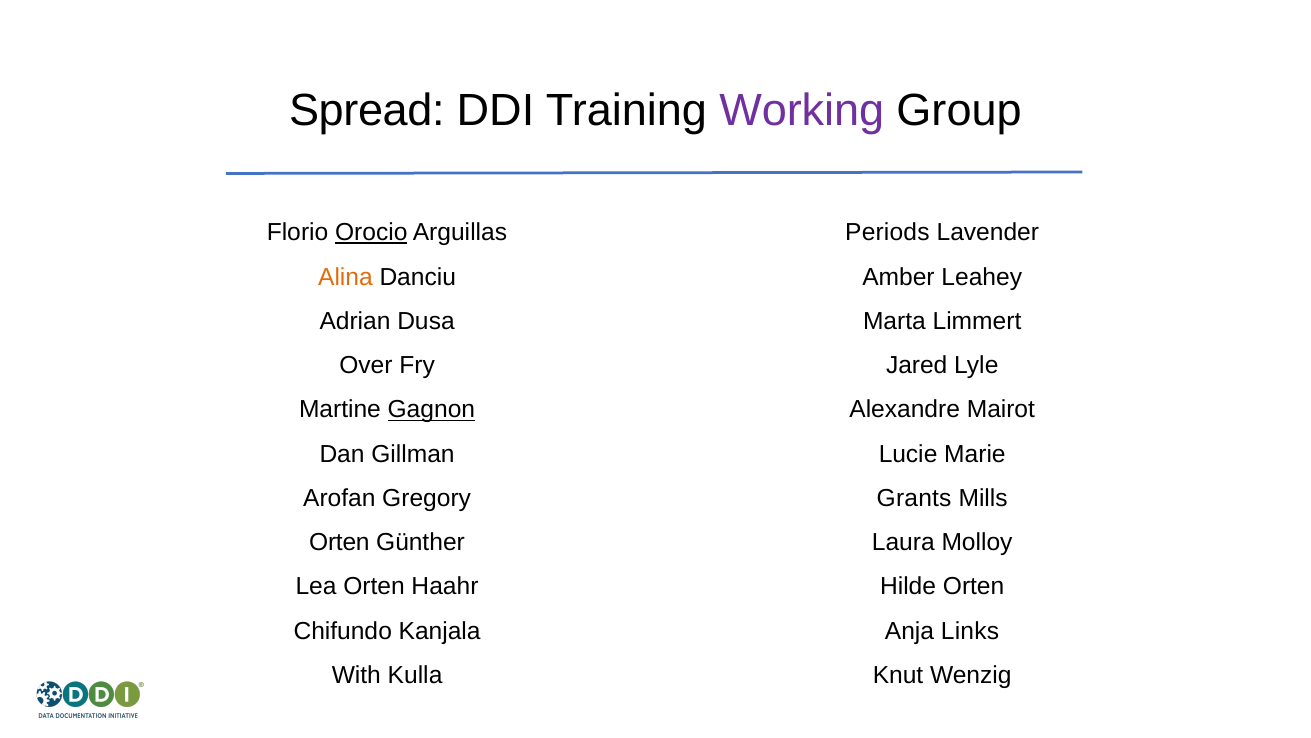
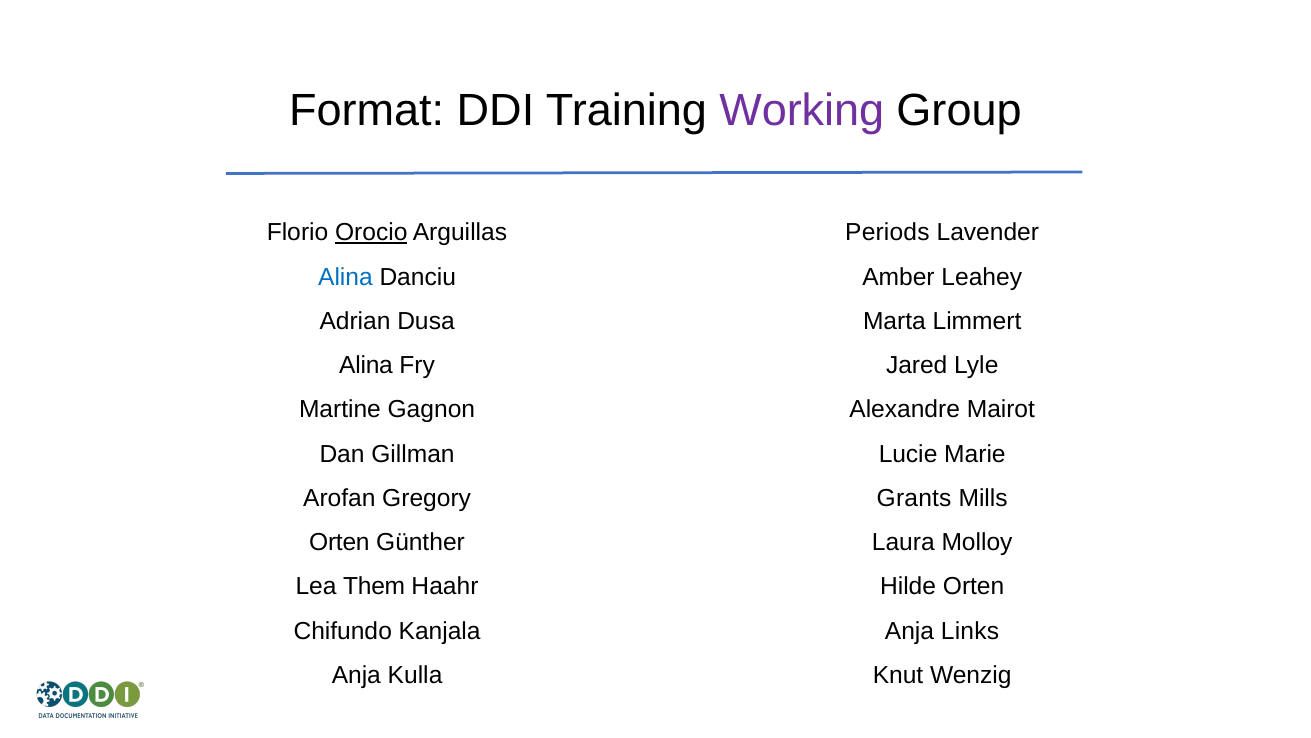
Spread: Spread -> Format
Alina at (345, 277) colour: orange -> blue
Over at (366, 365): Over -> Alina
Gagnon underline: present -> none
Lea Orten: Orten -> Them
With at (356, 675): With -> Anja
